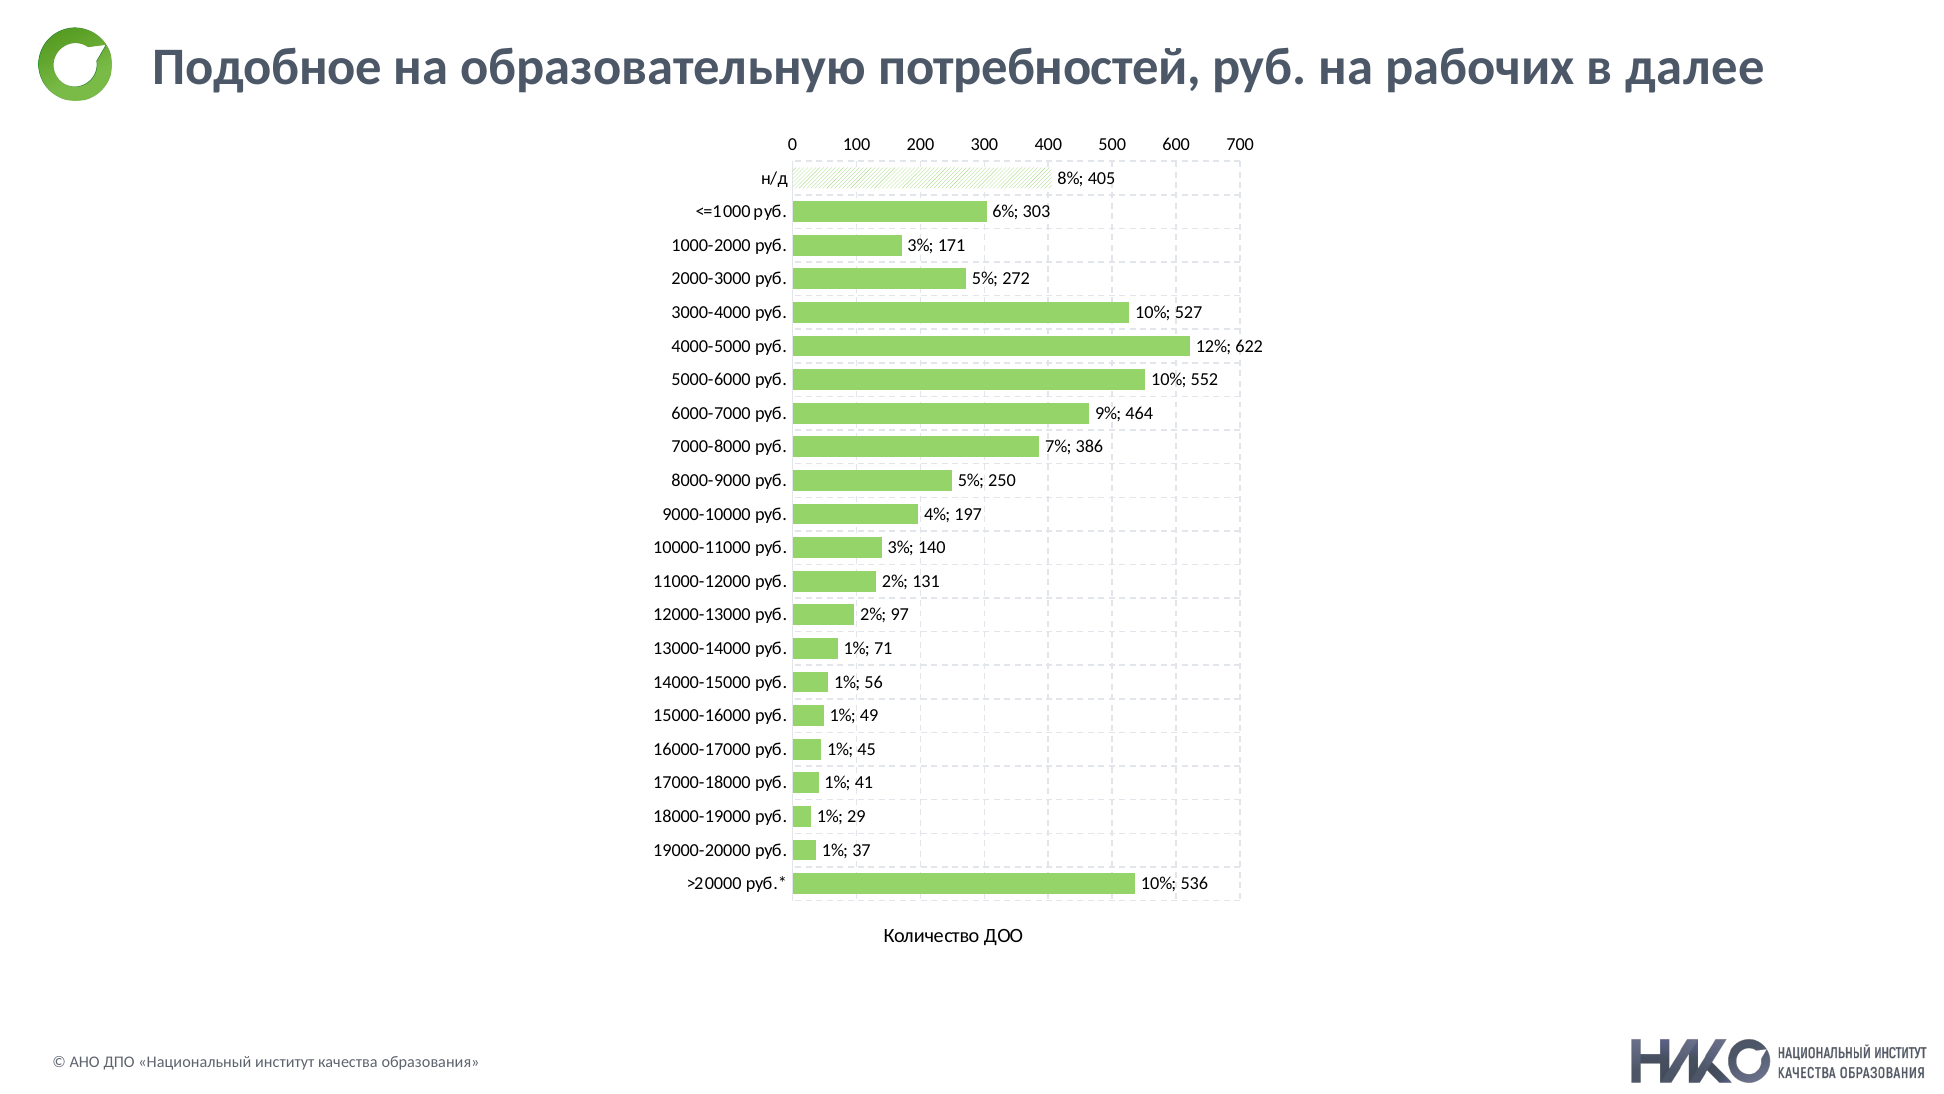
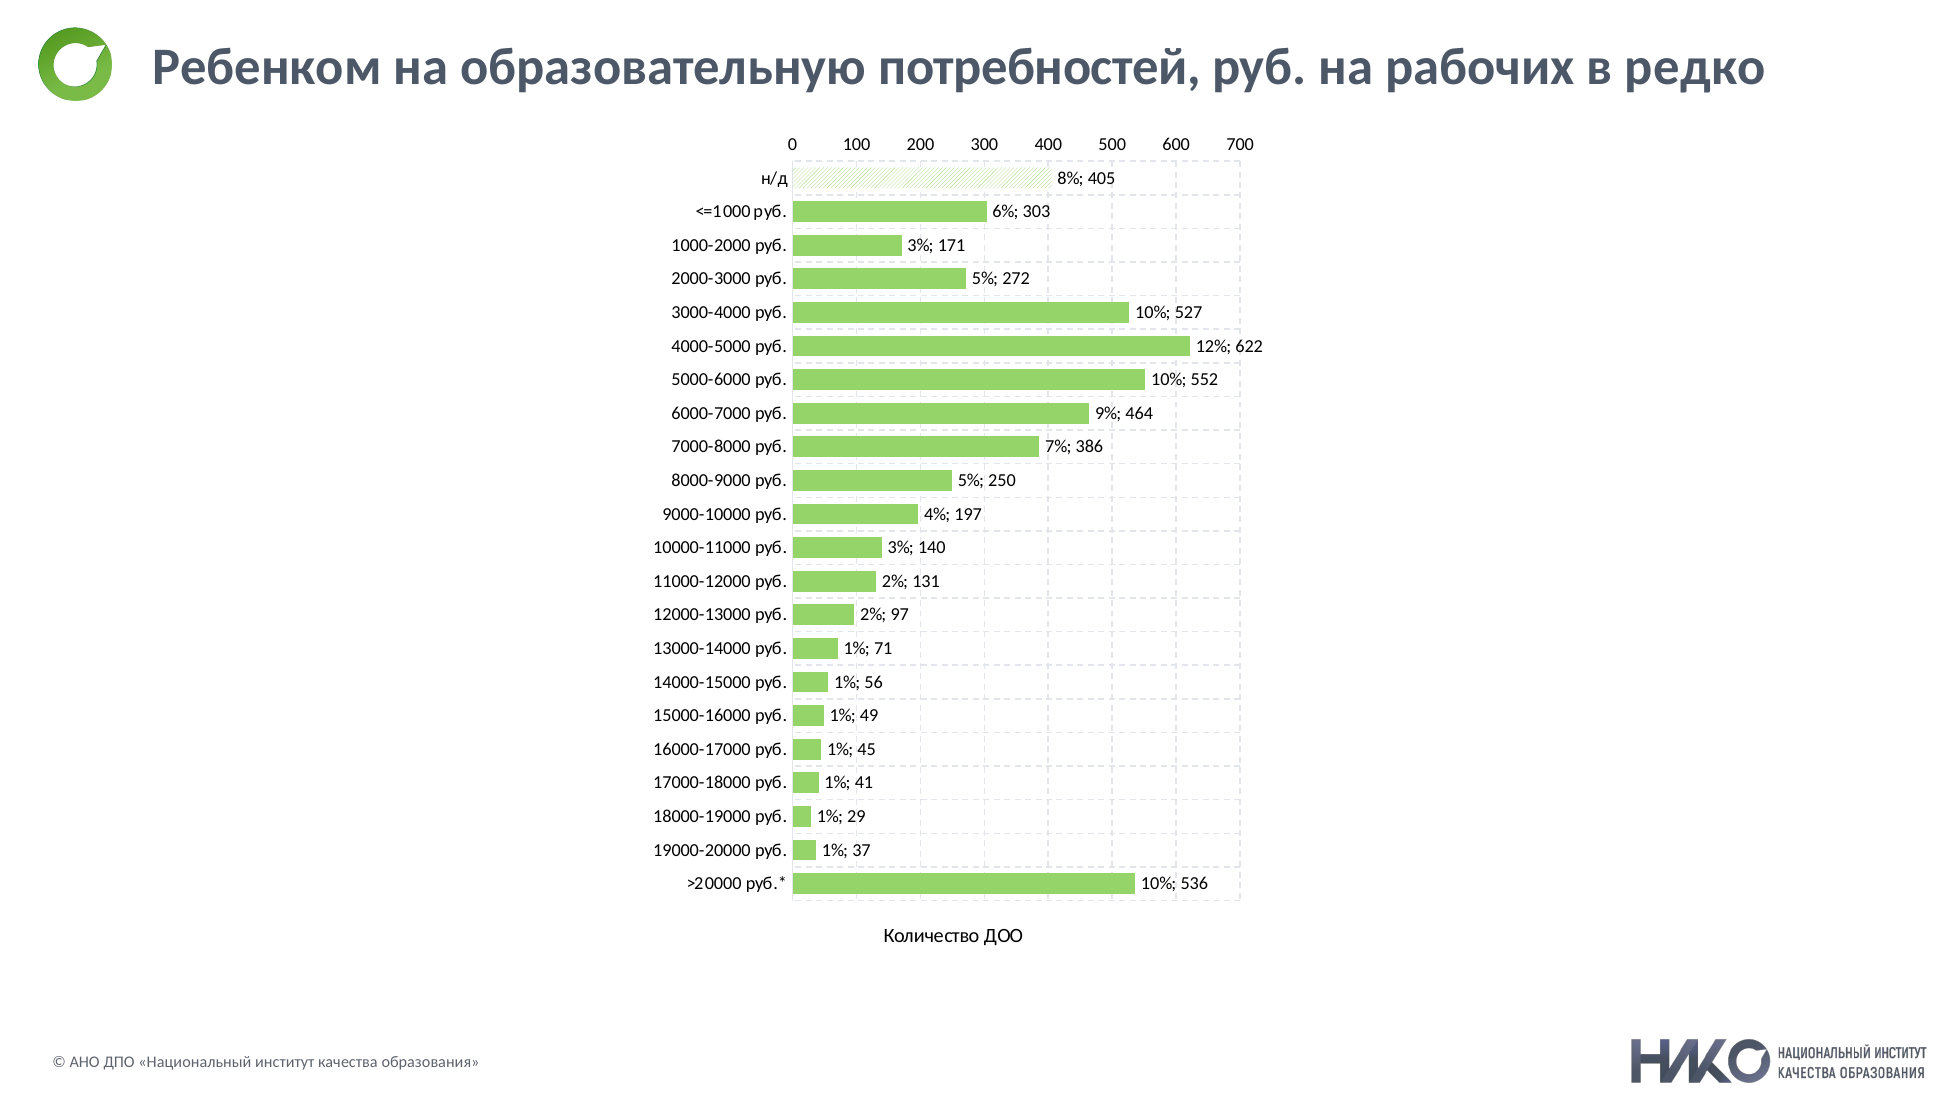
Подобное: Подобное -> Ребенком
далее: далее -> редко
